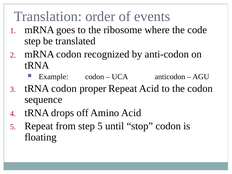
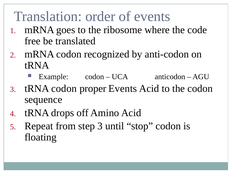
step at (33, 41): step -> free
proper Repeat: Repeat -> Events
step 5: 5 -> 3
